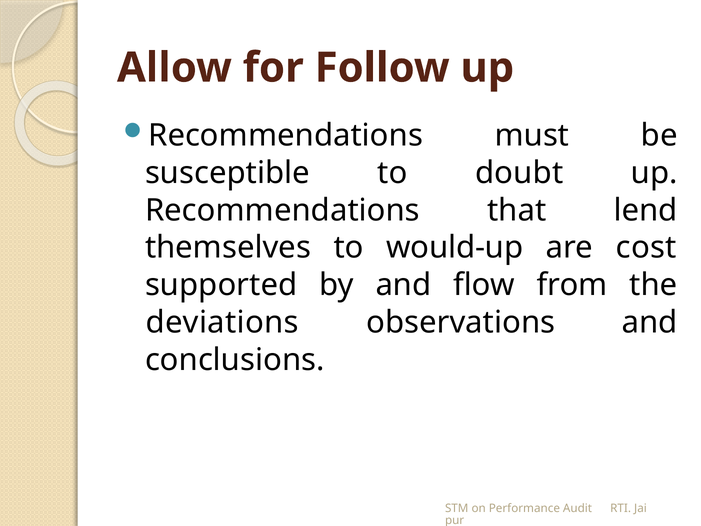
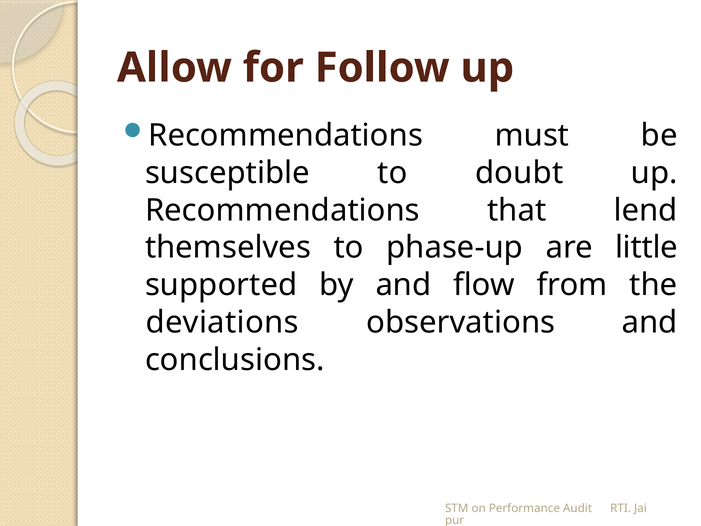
would-up: would-up -> phase-up
cost: cost -> little
